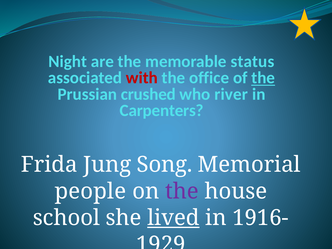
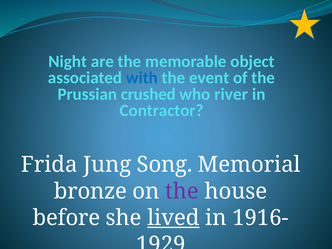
status: status -> object
with colour: red -> blue
office: office -> event
the at (263, 78) underline: present -> none
Carpenters: Carpenters -> Contractor
people: people -> bronze
school: school -> before
